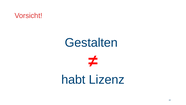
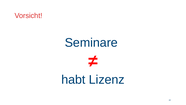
Gestalten: Gestalten -> Seminare
